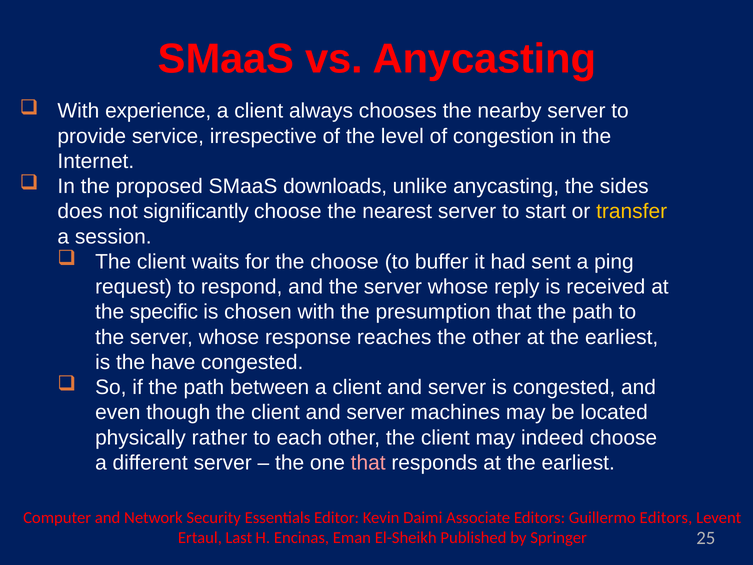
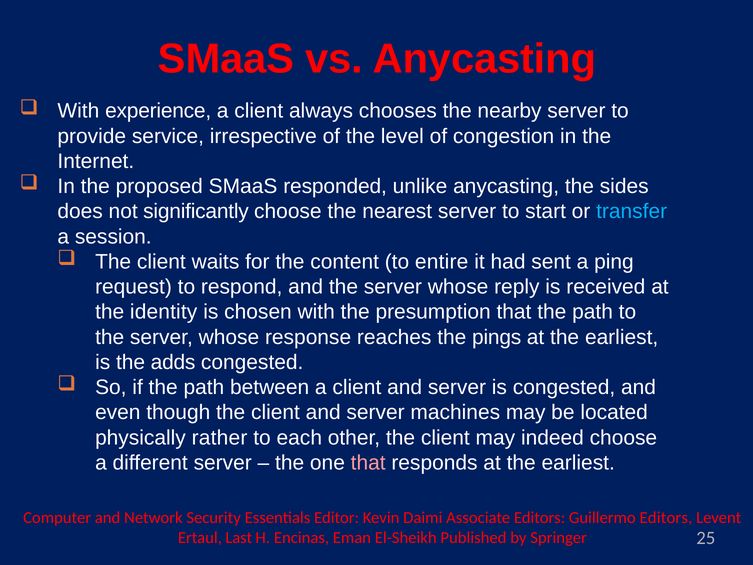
downloads: downloads -> responded
transfer colour: yellow -> light blue
the choose: choose -> content
buffer: buffer -> entire
specific: specific -> identity
the other: other -> pings
have: have -> adds
